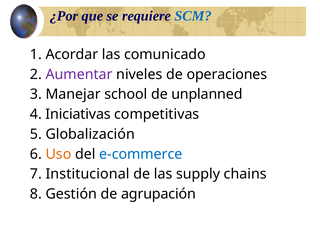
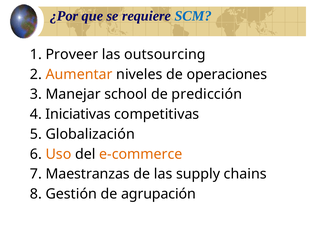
Acordar: Acordar -> Proveer
comunicado: comunicado -> outsourcing
Aumentar colour: purple -> orange
unplanned: unplanned -> predicción
e-commerce colour: blue -> orange
Institucional: Institucional -> Maestranzas
